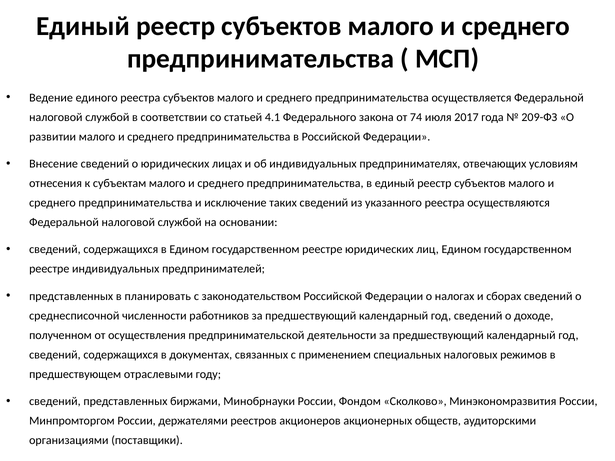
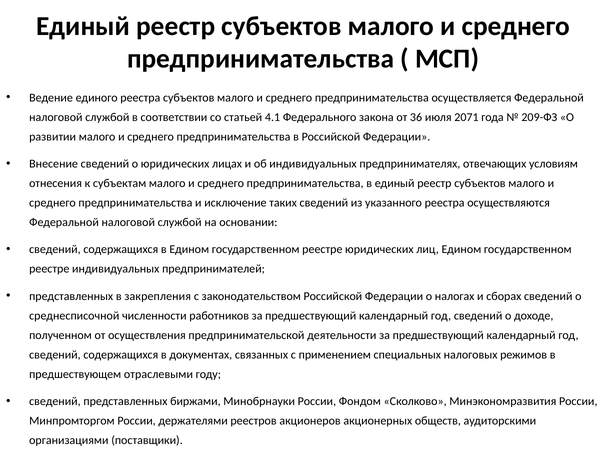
74: 74 -> 36
2017: 2017 -> 2071
планировать: планировать -> закрепления
